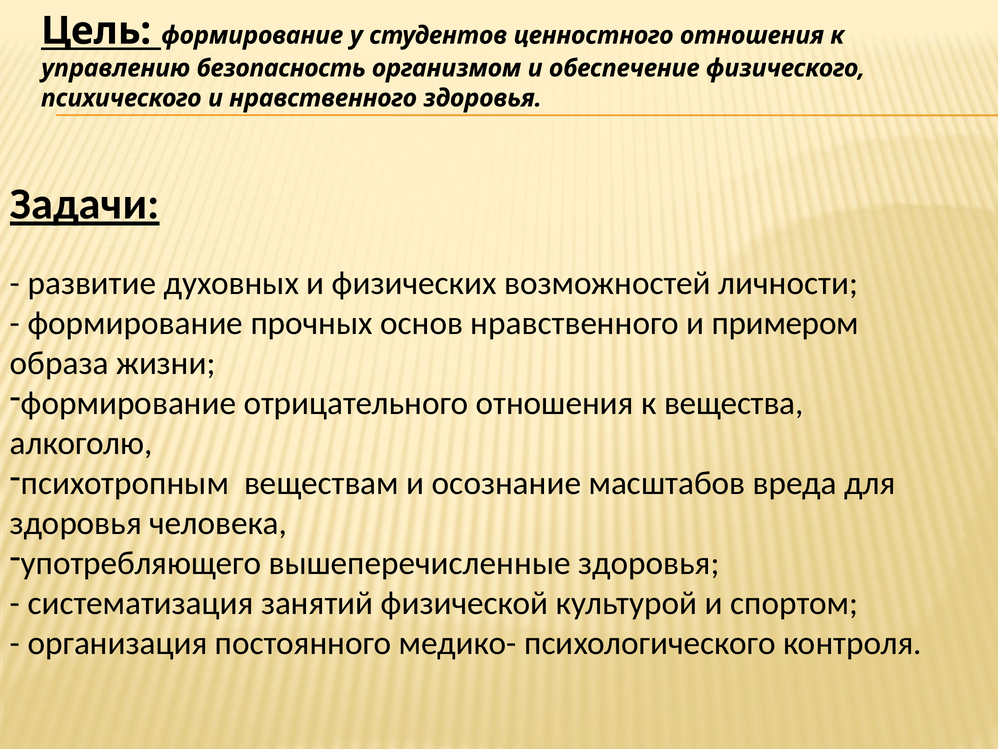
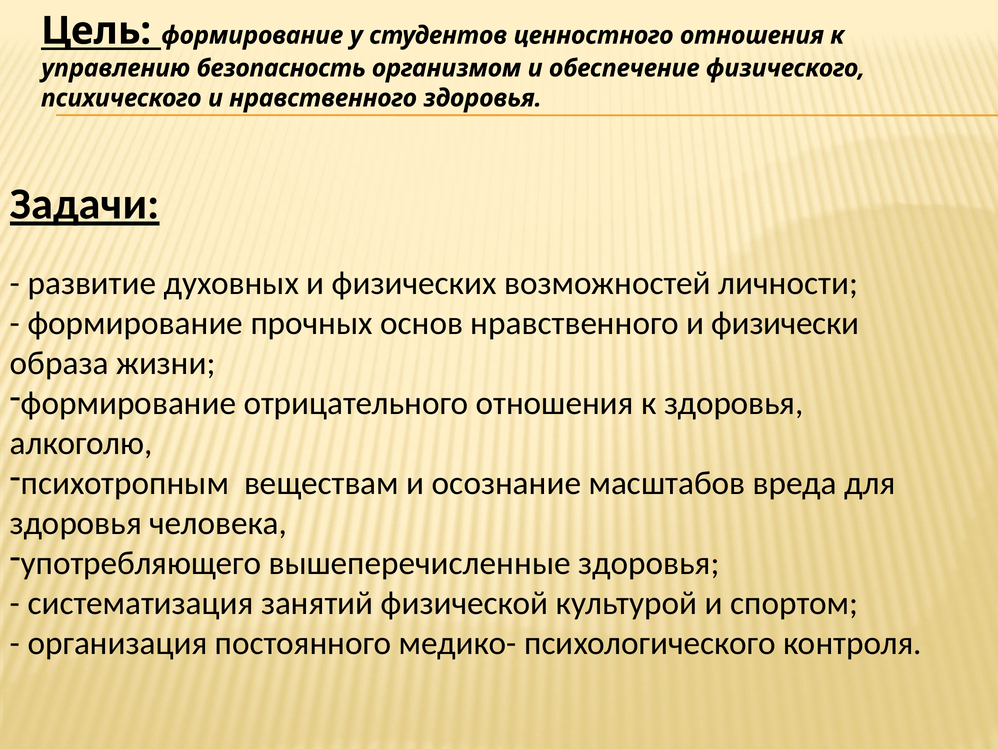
примером: примером -> физически
к вещества: вещества -> здоровья
